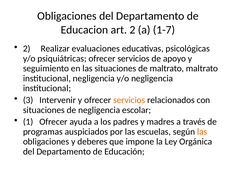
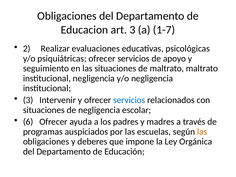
art 2: 2 -> 3
servicios at (129, 100) colour: orange -> blue
1: 1 -> 6
